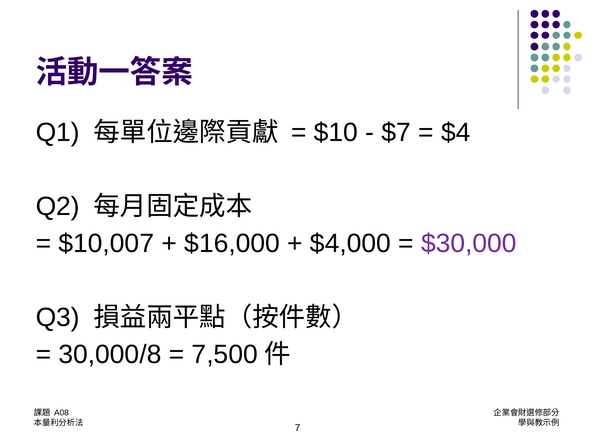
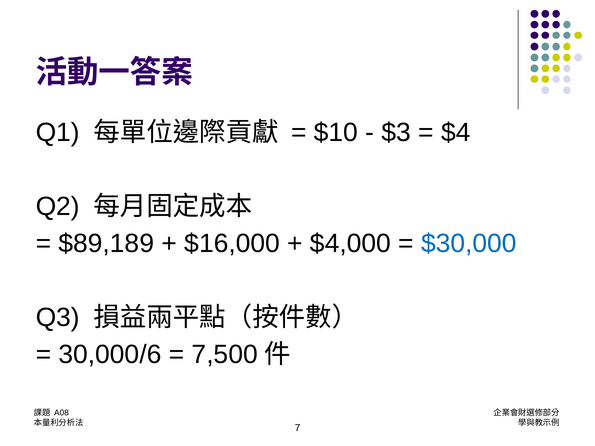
$7: $7 -> $3
$10,007: $10,007 -> $89,189
$30,000 colour: purple -> blue
30,000/8: 30,000/8 -> 30,000/6
